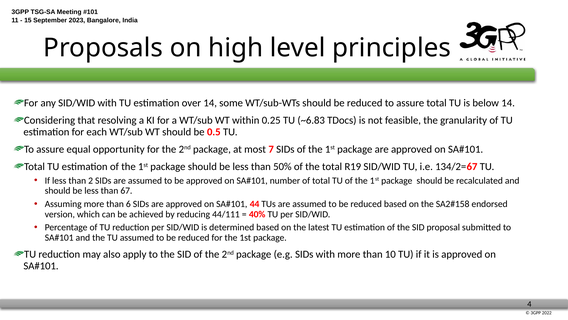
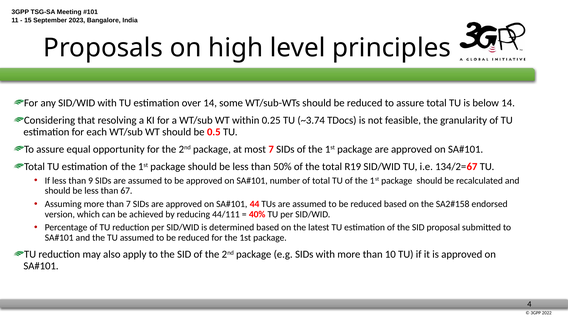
~6.83: ~6.83 -> ~3.74
2: 2 -> 9
than 6: 6 -> 7
